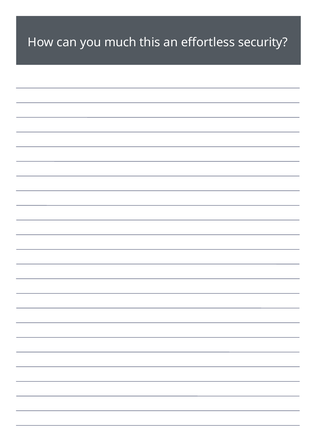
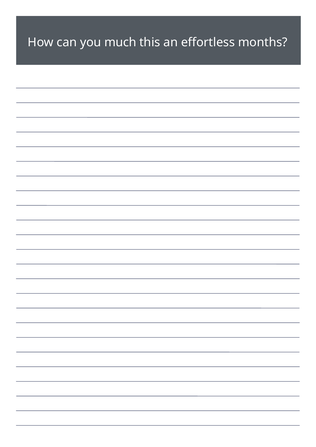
security: security -> months
